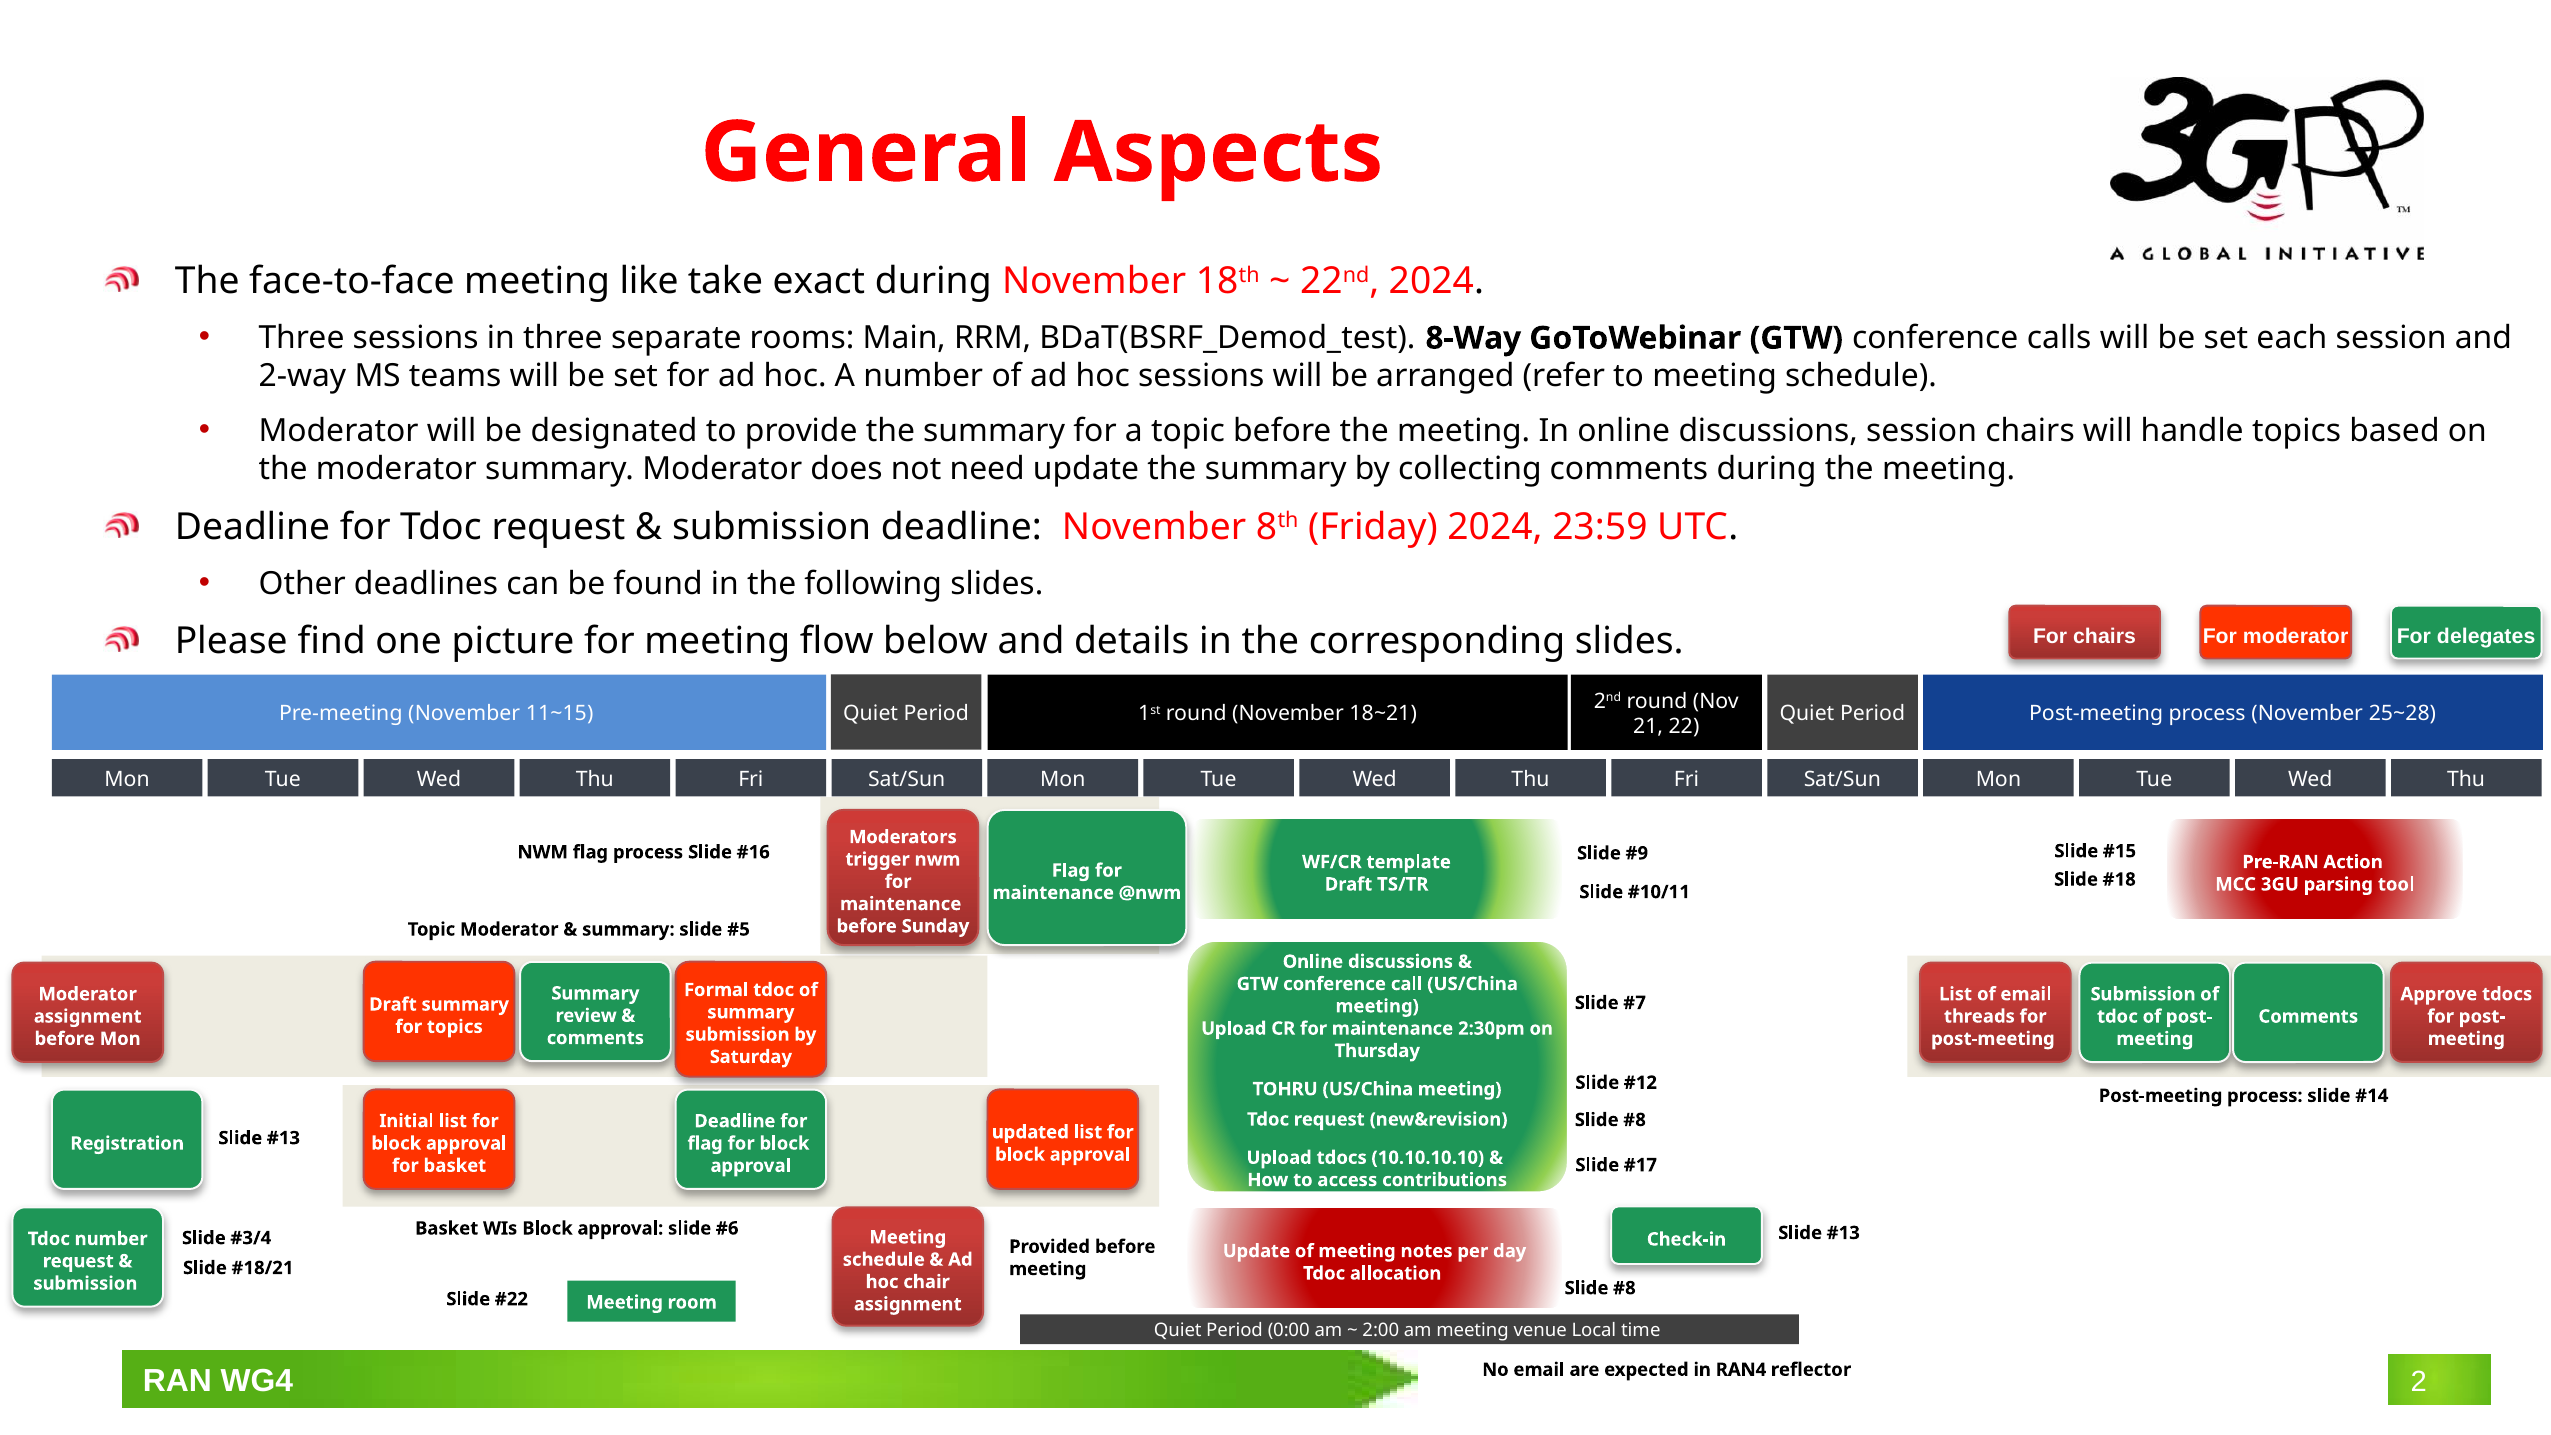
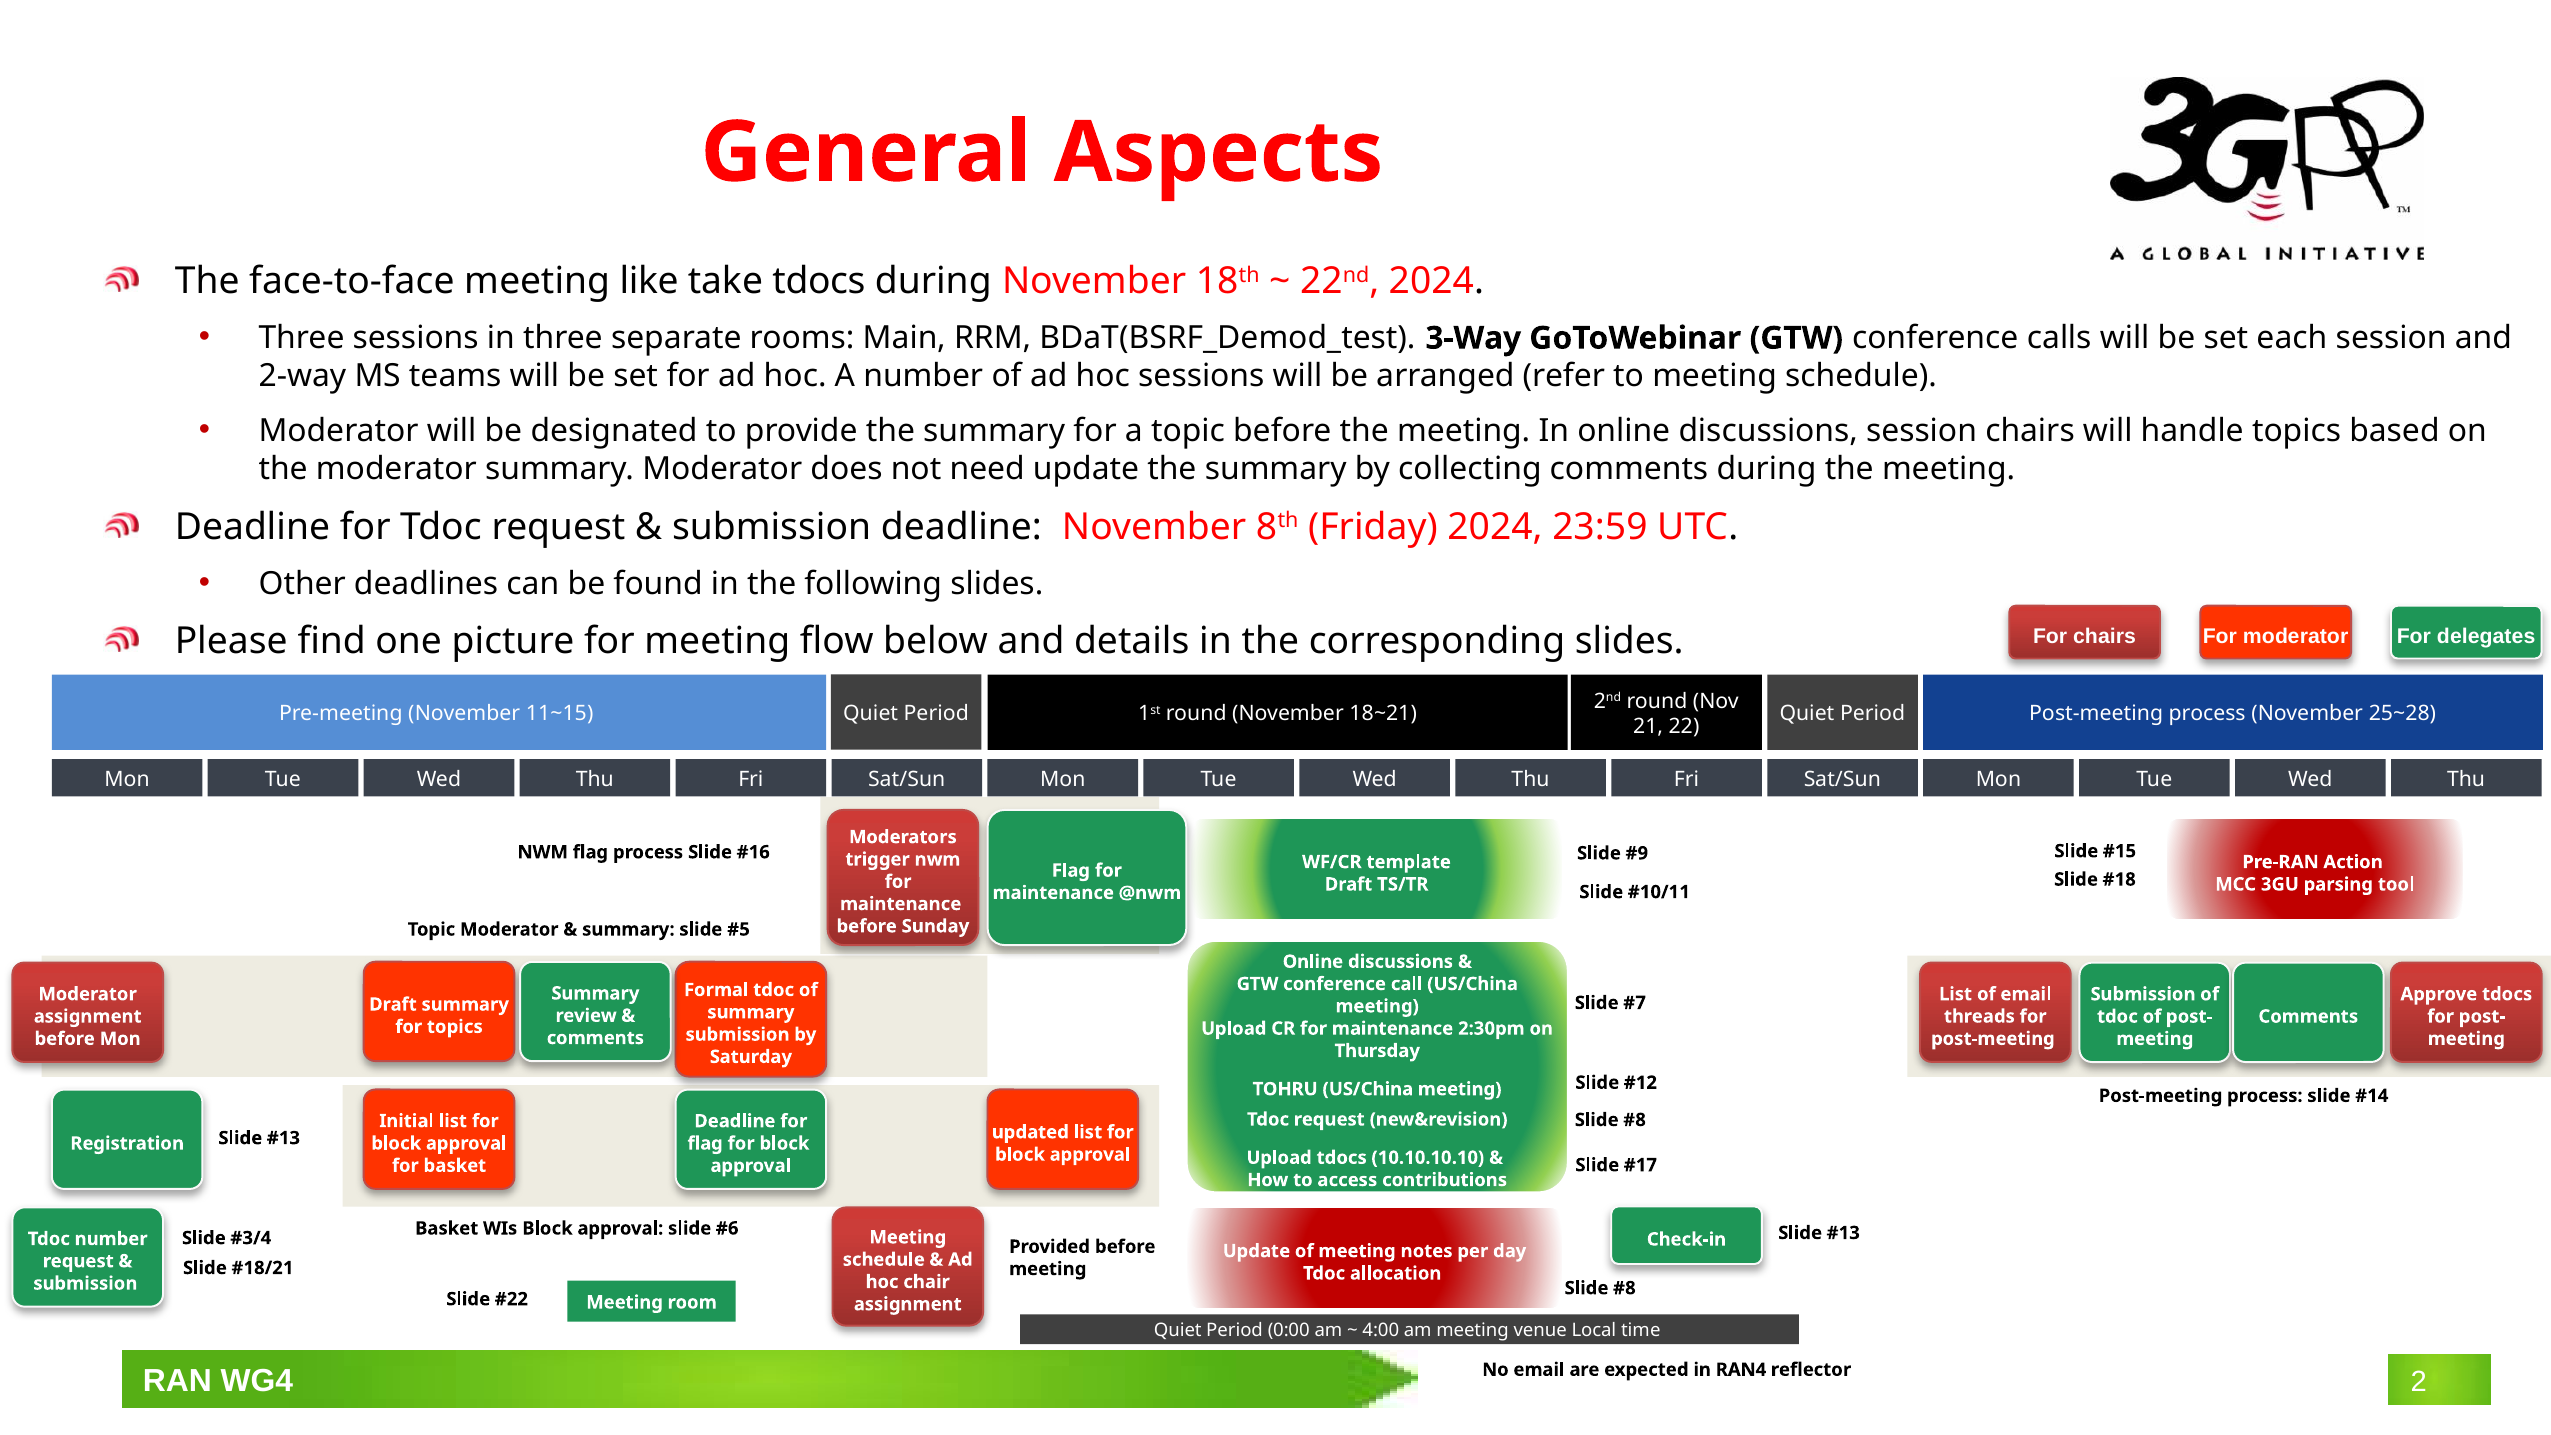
take exact: exact -> tdocs
8-Way: 8-Way -> 3-Way
2:00: 2:00 -> 4:00
